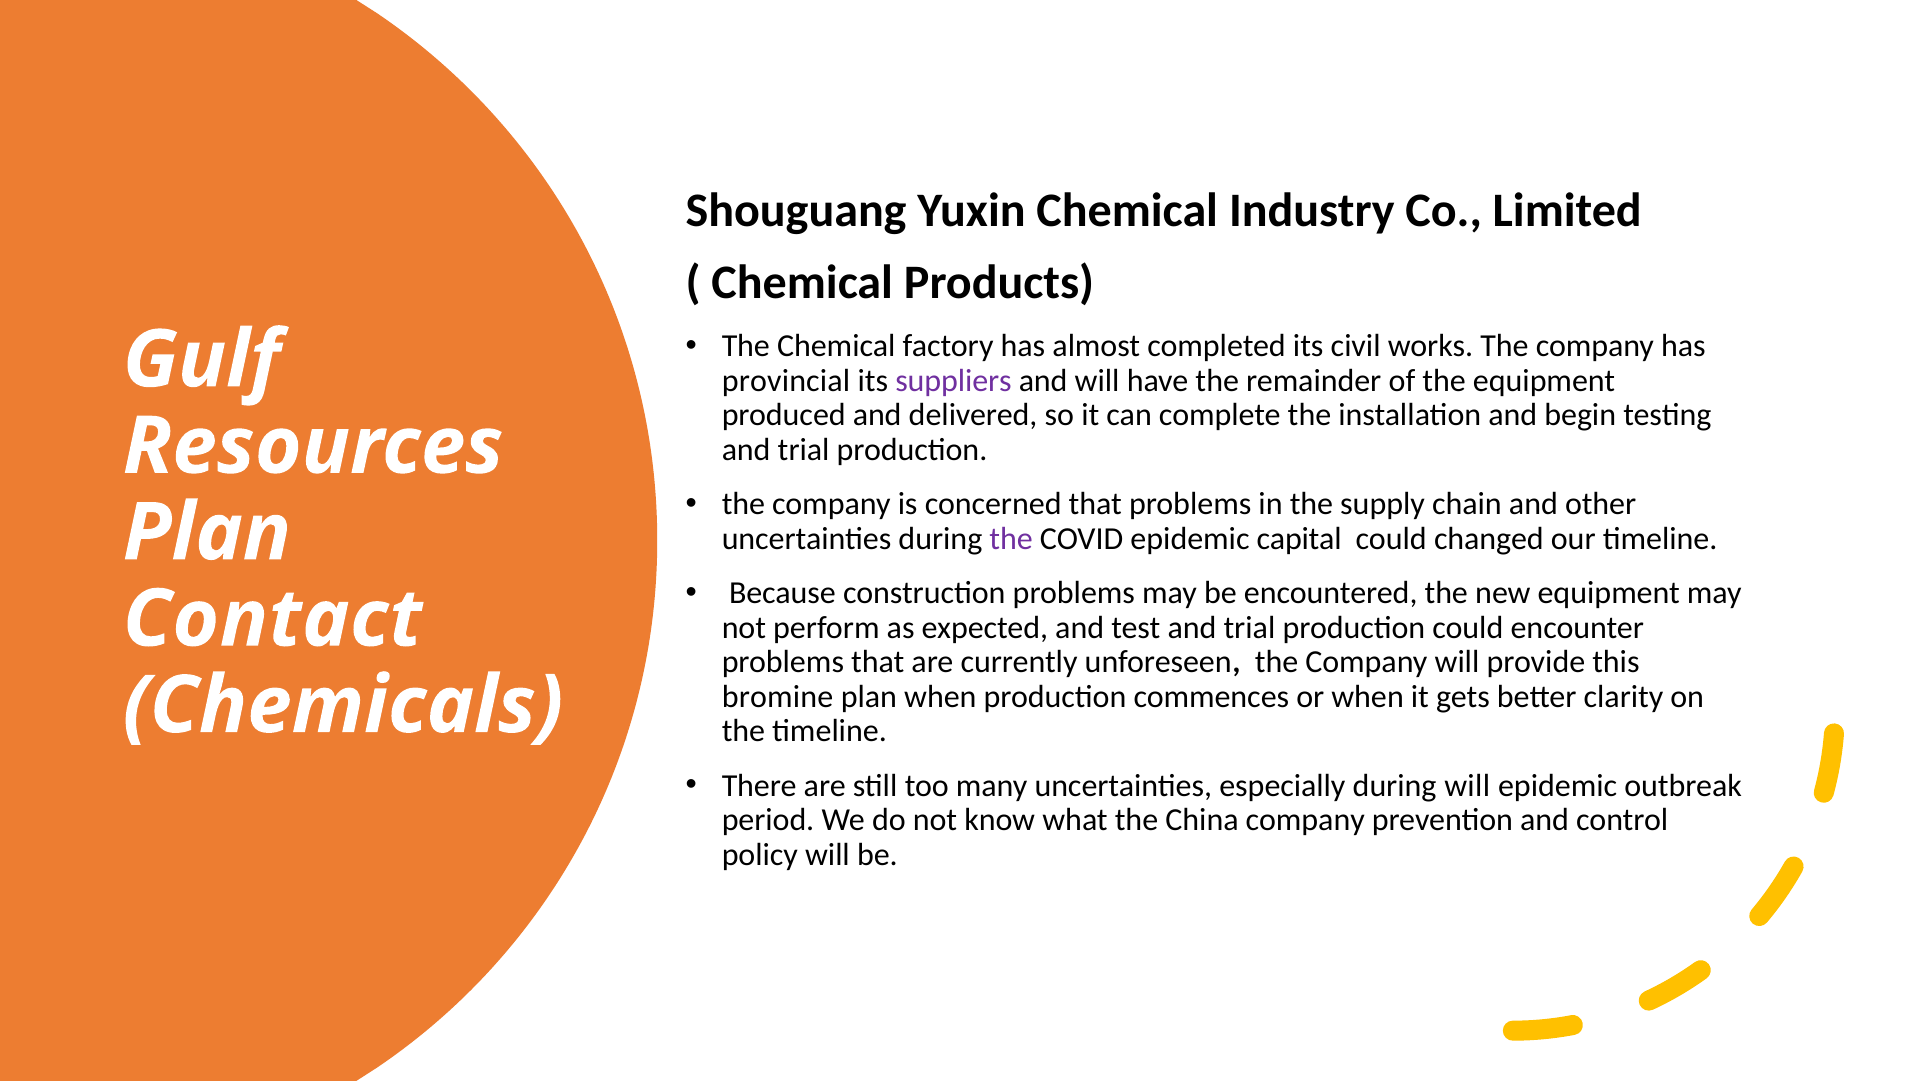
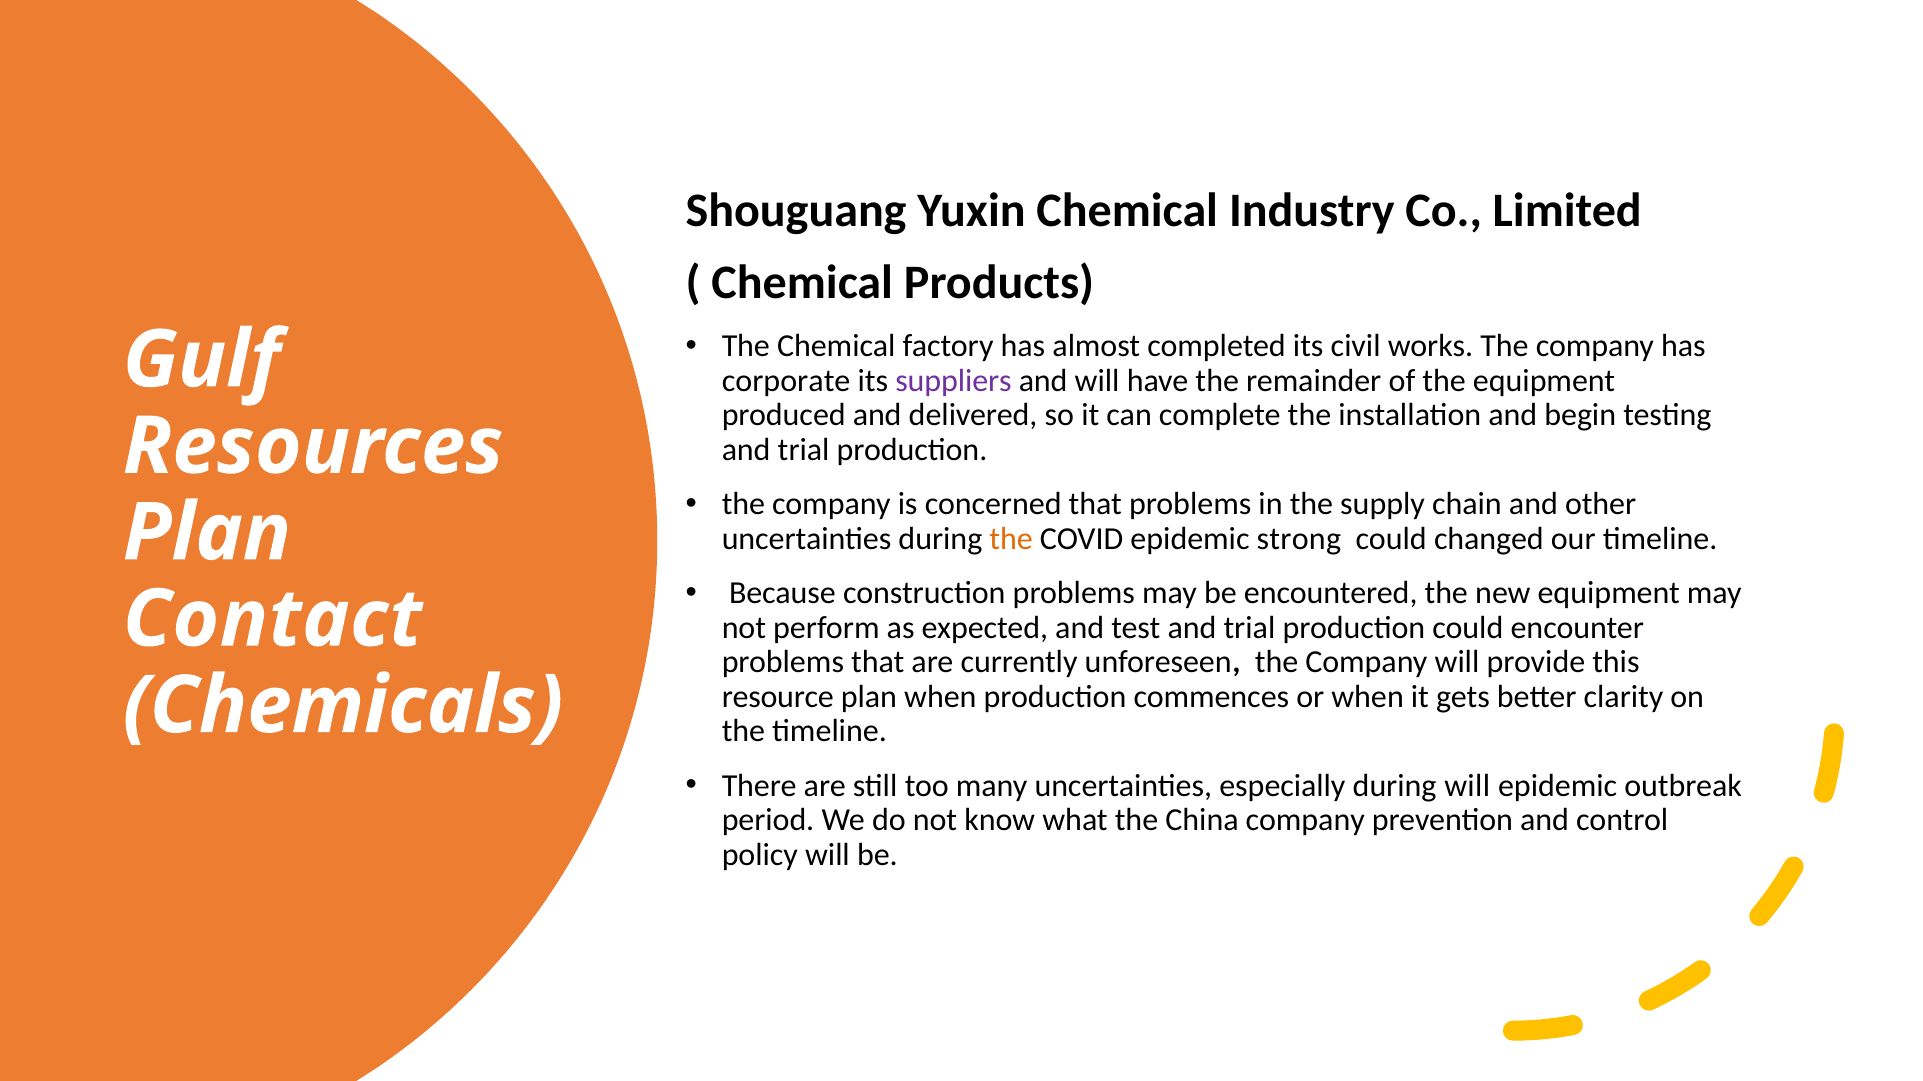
provincial: provincial -> corporate
the at (1011, 539) colour: purple -> orange
capital: capital -> strong
bromine: bromine -> resource
